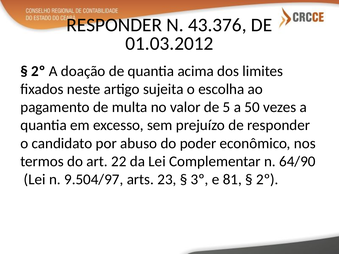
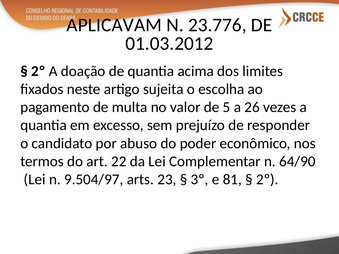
RESPONDER at (114, 25): RESPONDER -> APLICAVAM
43.376: 43.376 -> 23.776
50: 50 -> 26
